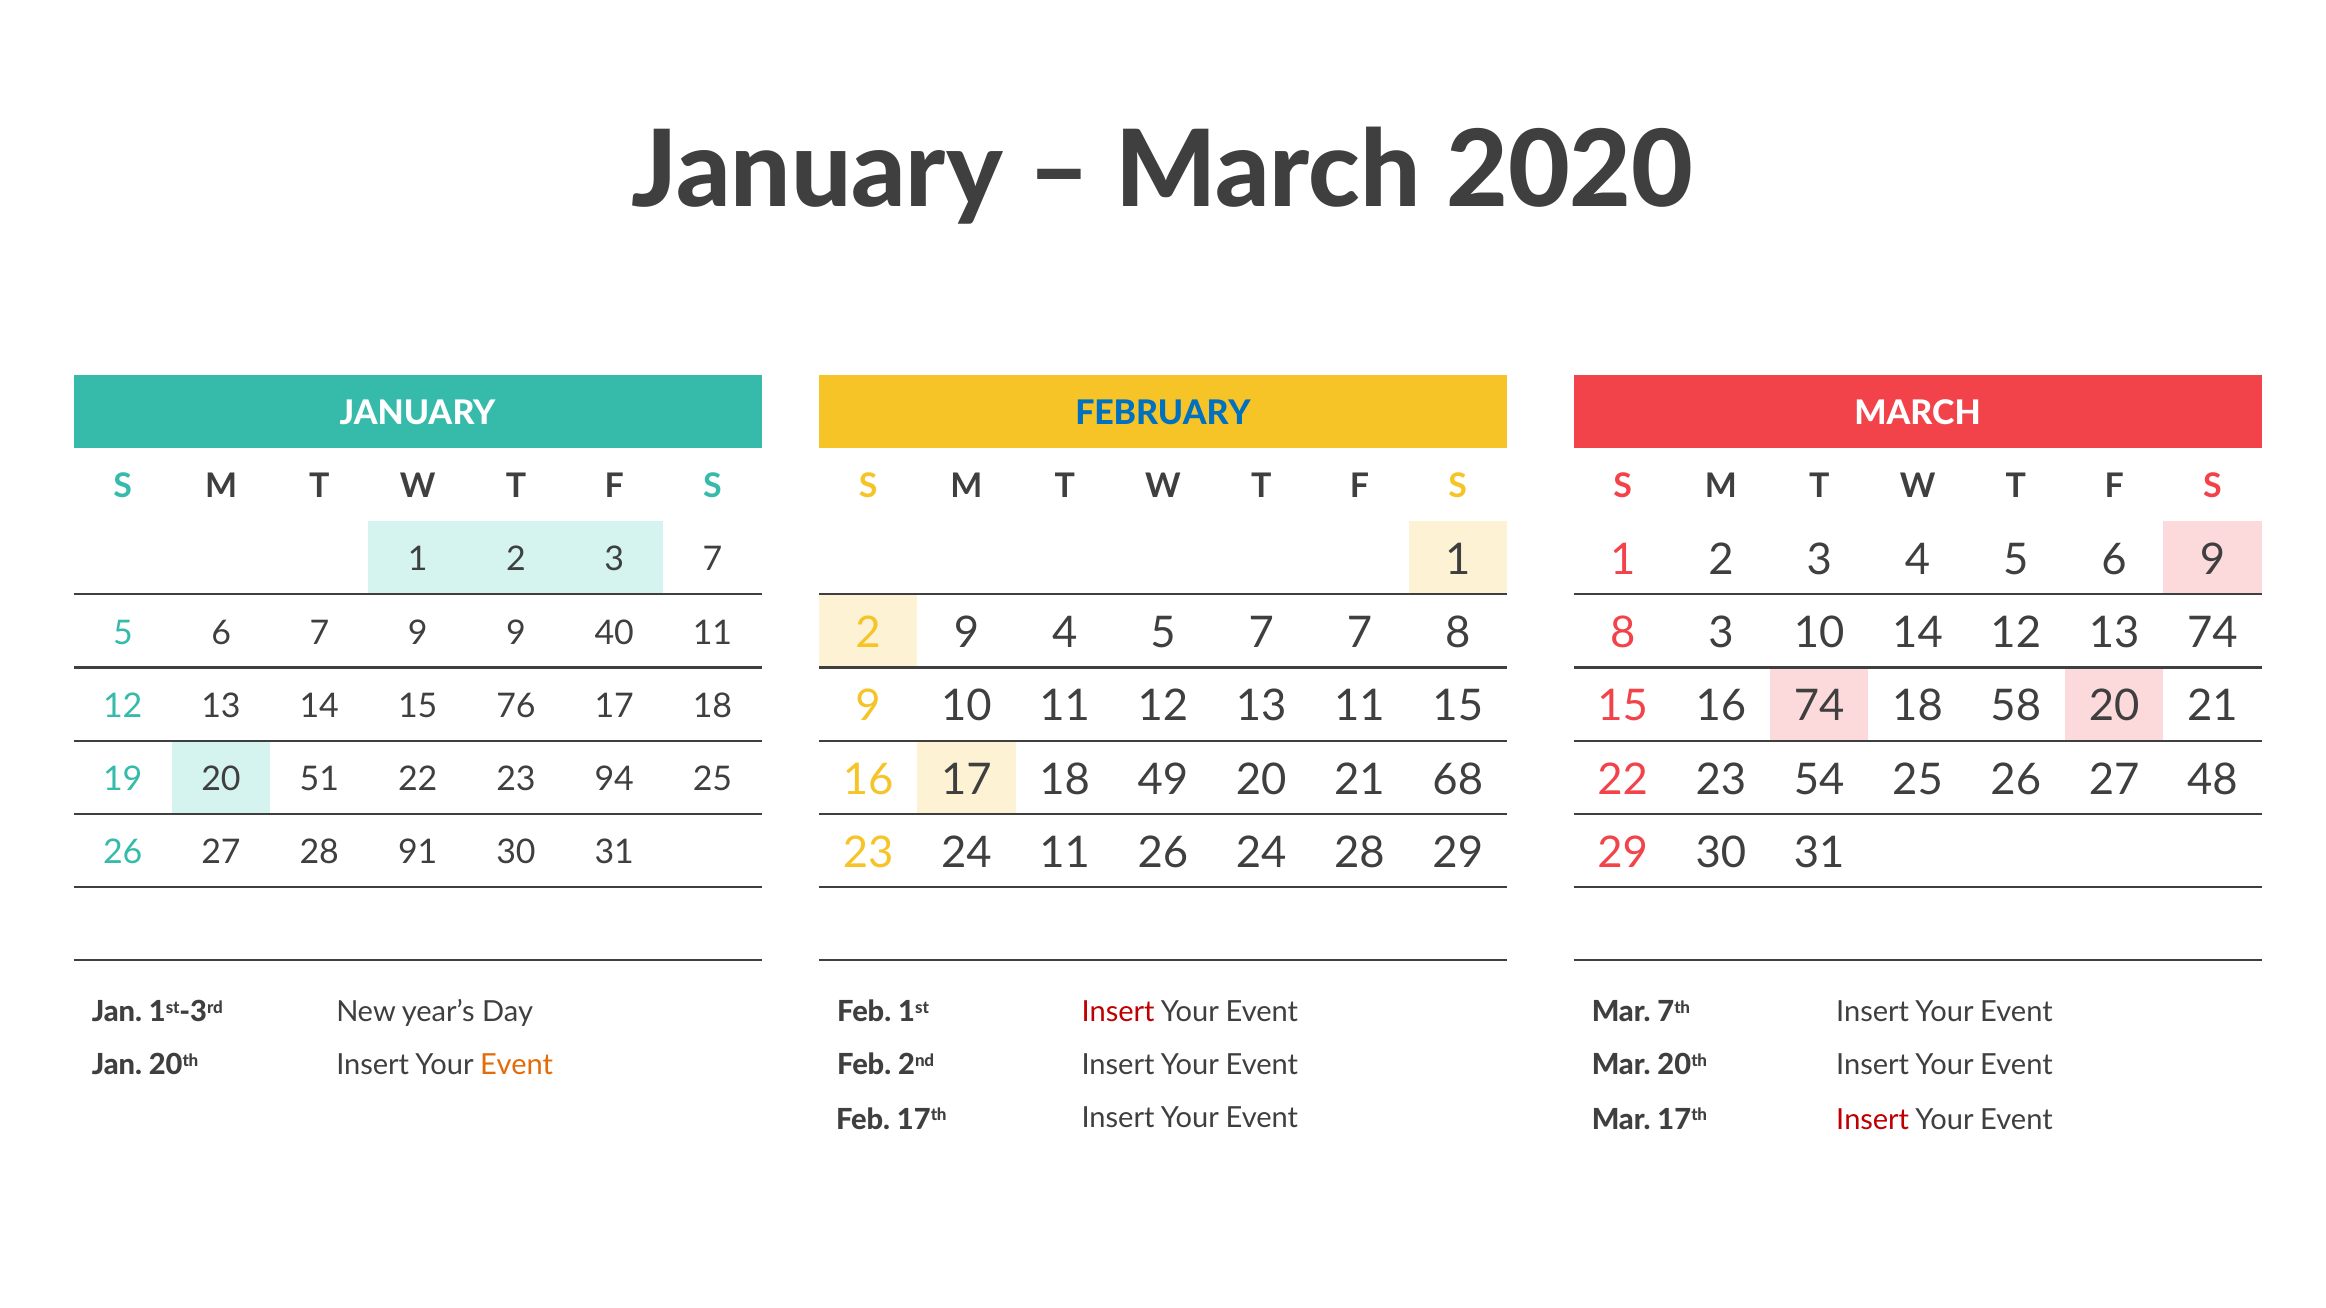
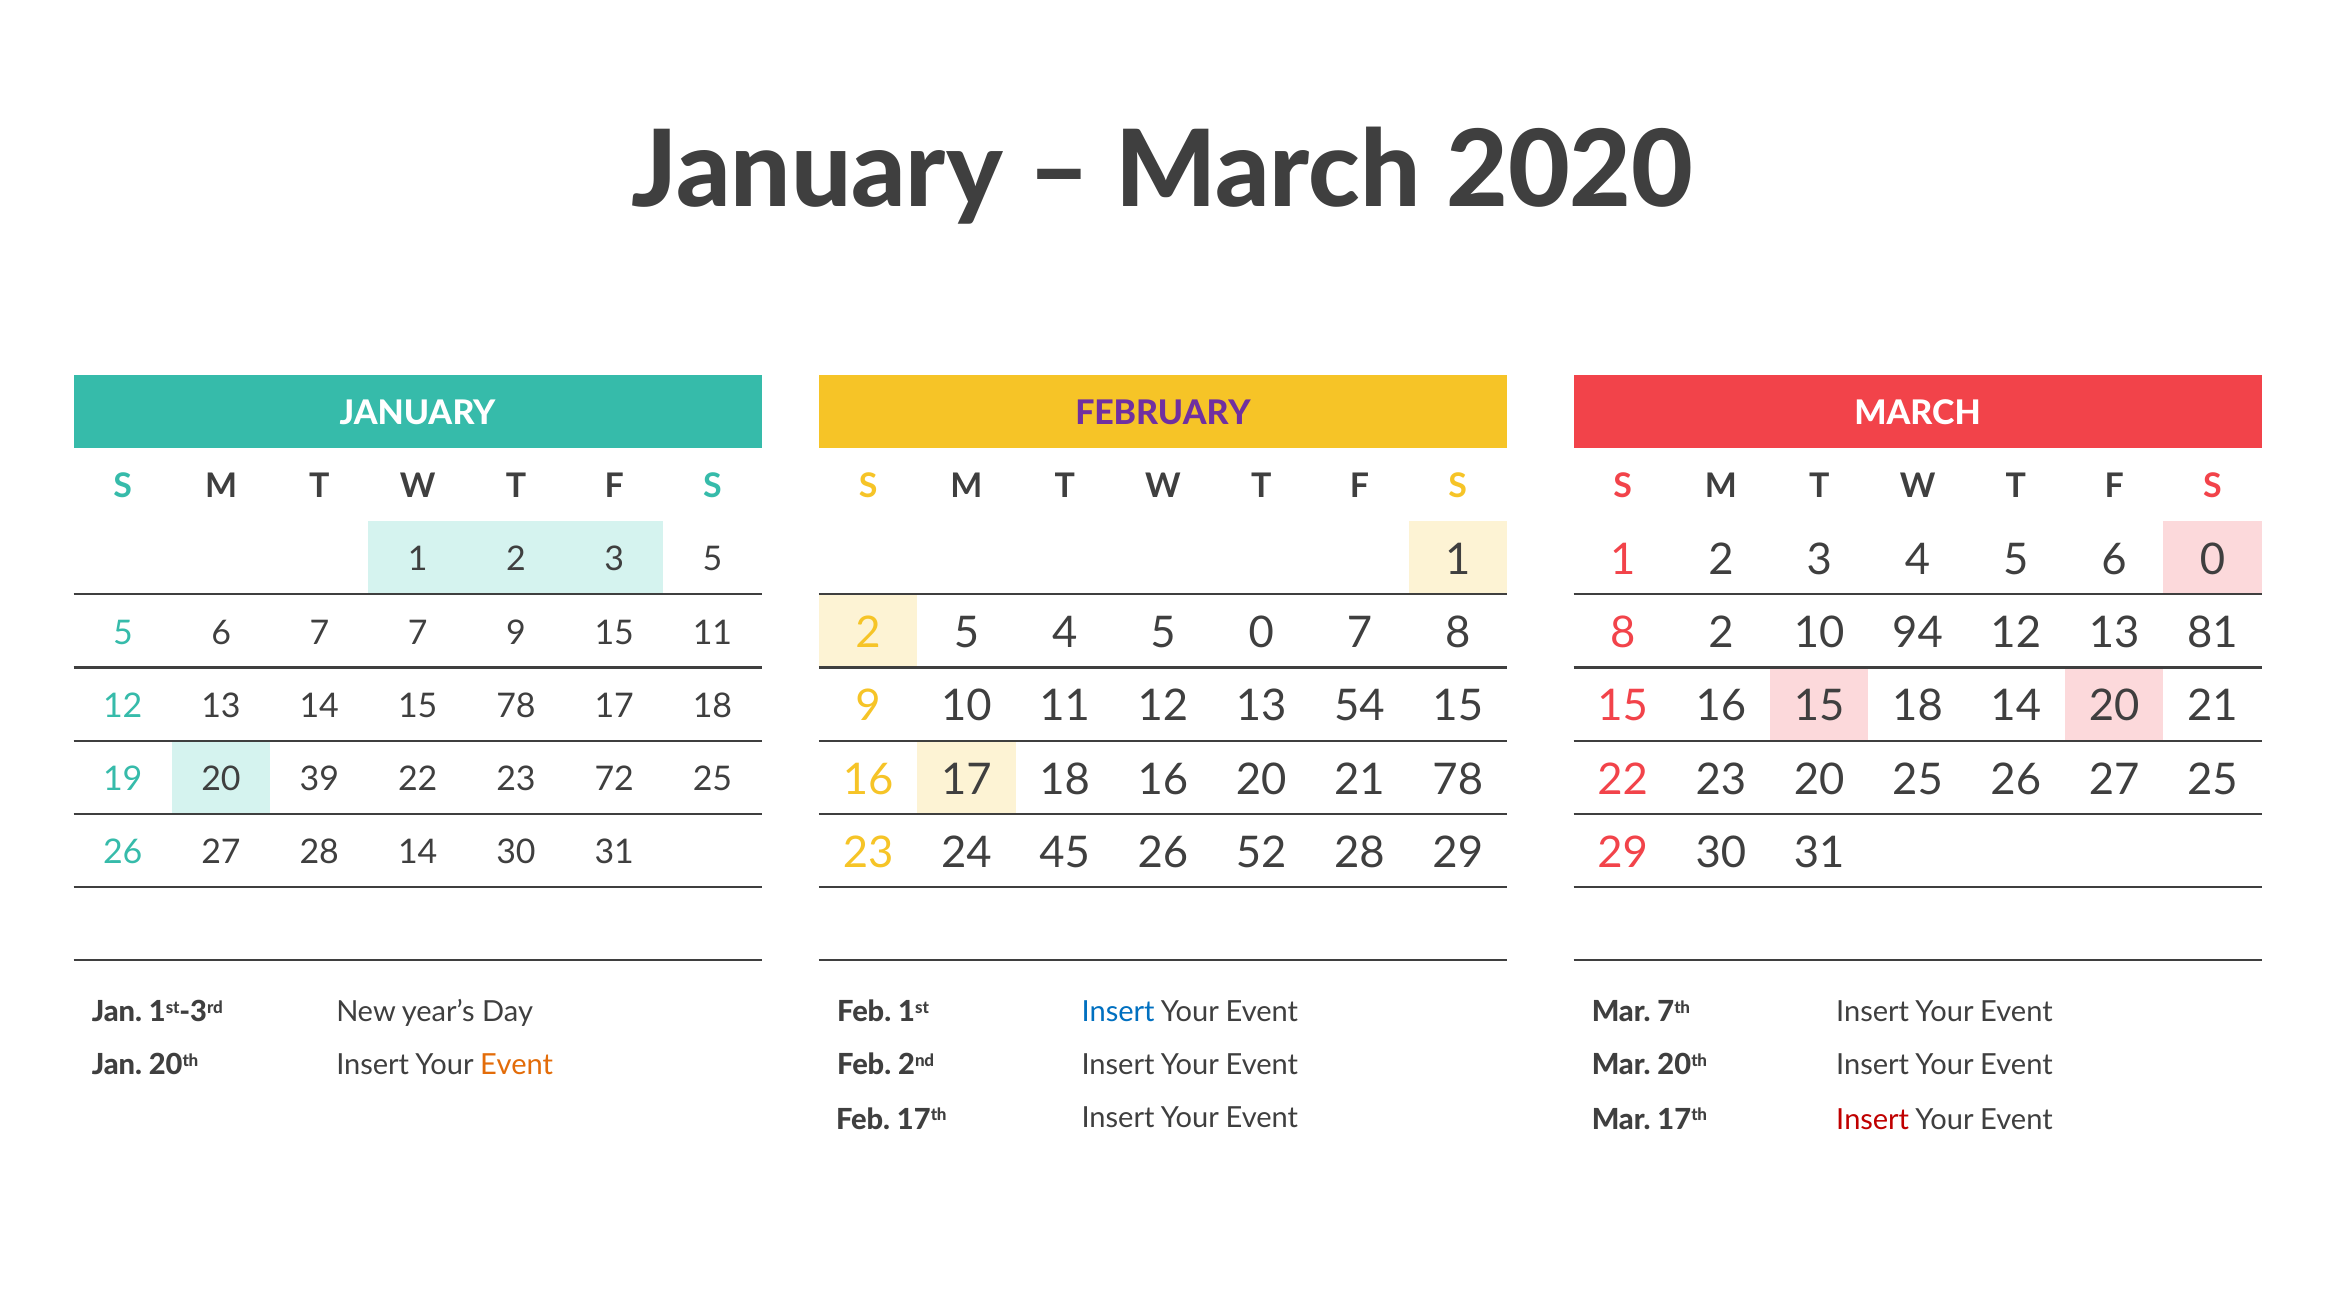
FEBRUARY colour: blue -> purple
6 9: 9 -> 0
3 7: 7 -> 5
2 9: 9 -> 5
5 7: 7 -> 0
8 3: 3 -> 2
10 14: 14 -> 94
13 74: 74 -> 81
7 9: 9 -> 7
9 40: 40 -> 15
13 11: 11 -> 54
16 74: 74 -> 15
18 58: 58 -> 14
15 76: 76 -> 78
18 49: 49 -> 16
21 68: 68 -> 78
23 54: 54 -> 20
27 48: 48 -> 25
51: 51 -> 39
94: 94 -> 72
24 11: 11 -> 45
26 24: 24 -> 52
28 91: 91 -> 14
Insert at (1118, 1013) colour: red -> blue
